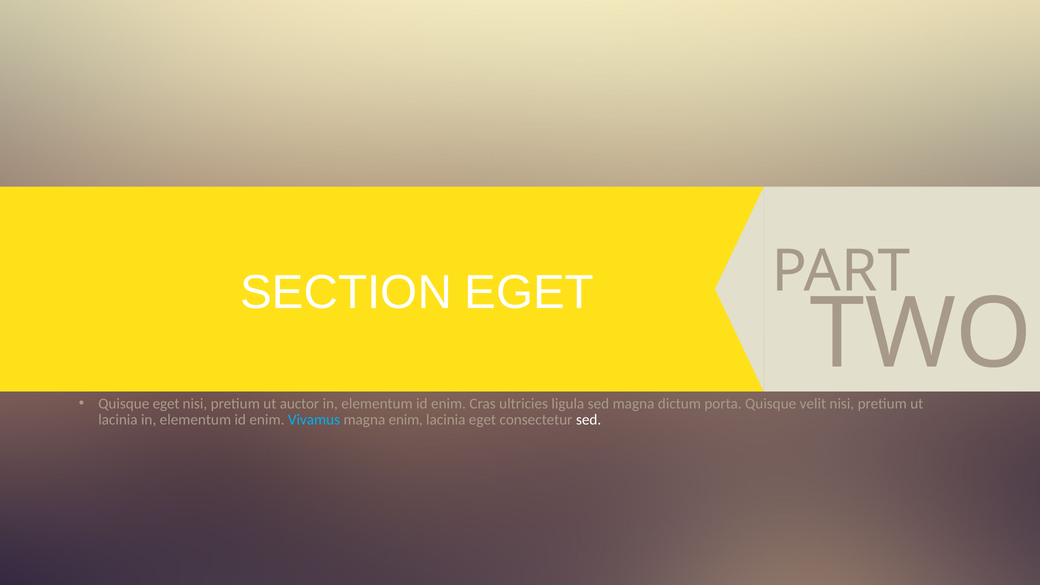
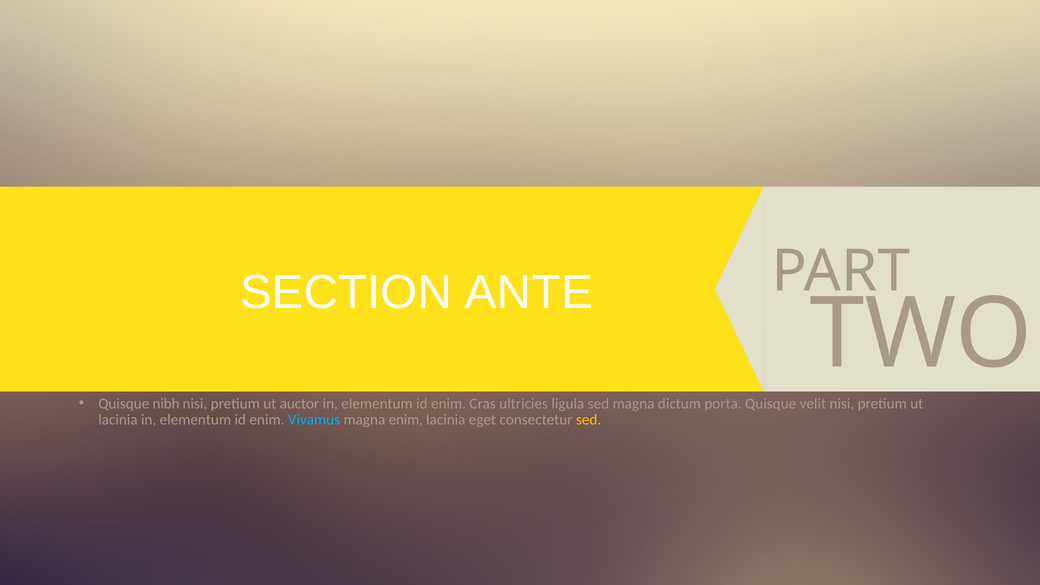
SECTION EGET: EGET -> ANTE
Quisque eget: eget -> nibh
sed at (589, 420) colour: white -> yellow
